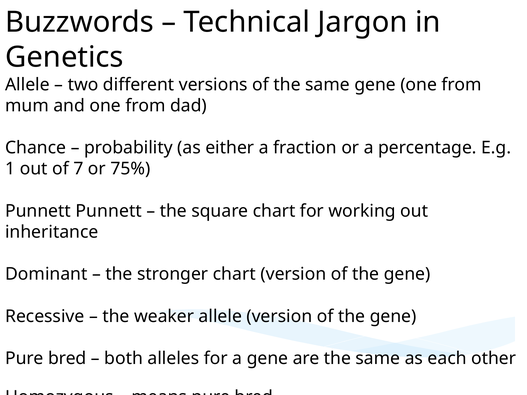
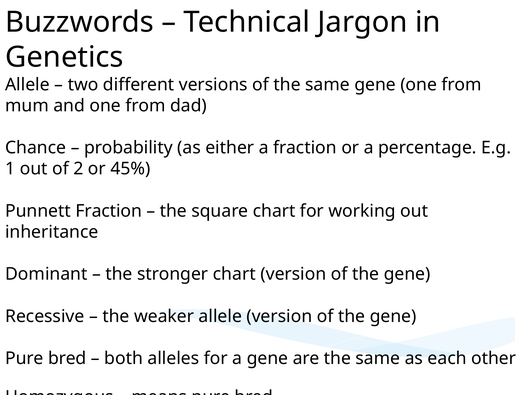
7: 7 -> 2
75%: 75% -> 45%
Punnett Punnett: Punnett -> Fraction
